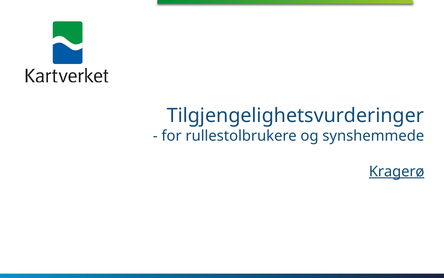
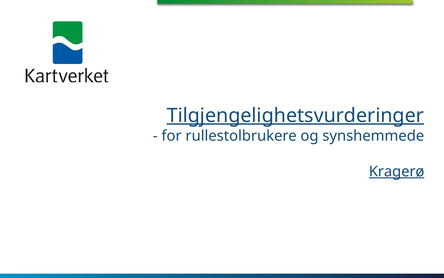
Tilgjengelighetsvurderinger underline: none -> present
